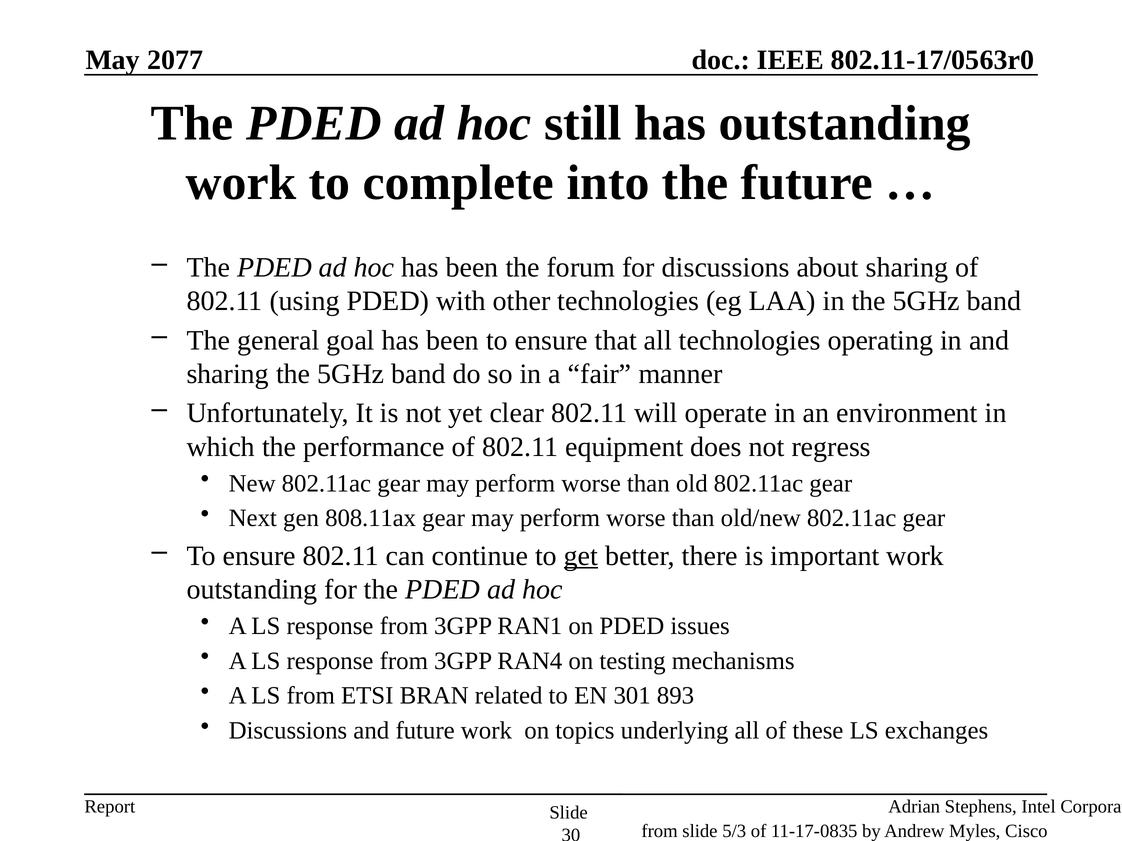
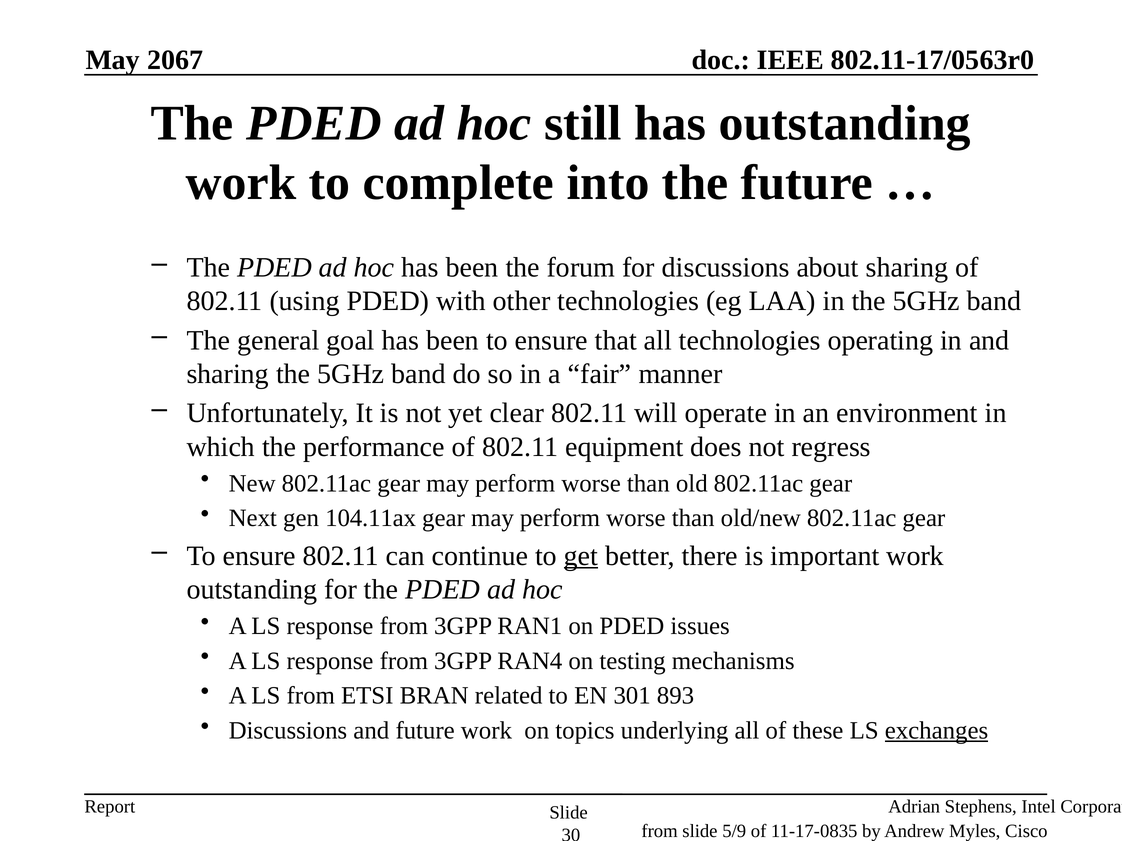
2077: 2077 -> 2067
808.11ax: 808.11ax -> 104.11ax
exchanges underline: none -> present
5/3: 5/3 -> 5/9
